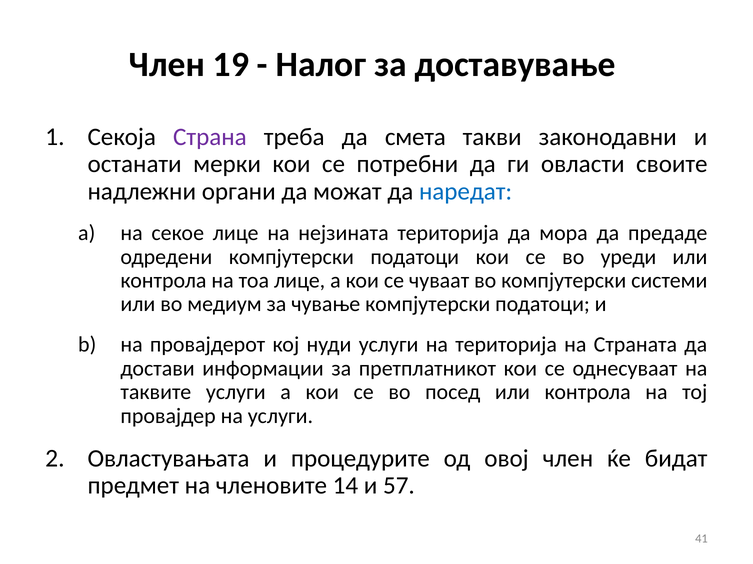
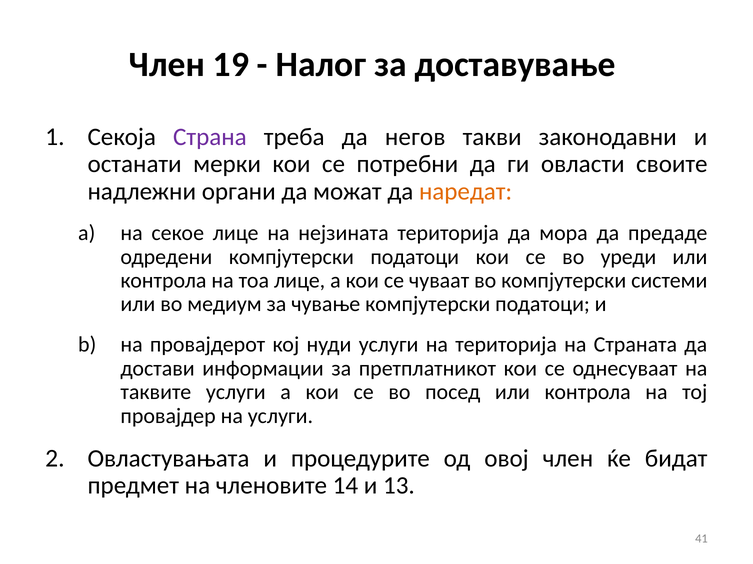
смета: смета -> негов
наредат colour: blue -> orange
57: 57 -> 13
